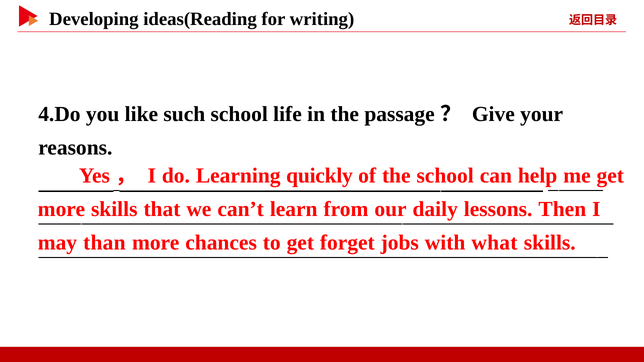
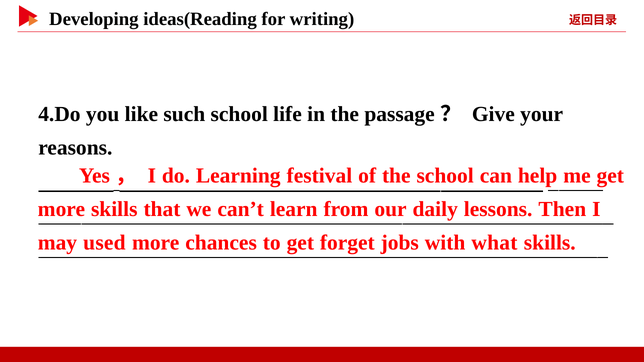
quickly: quickly -> festival
than: than -> used
